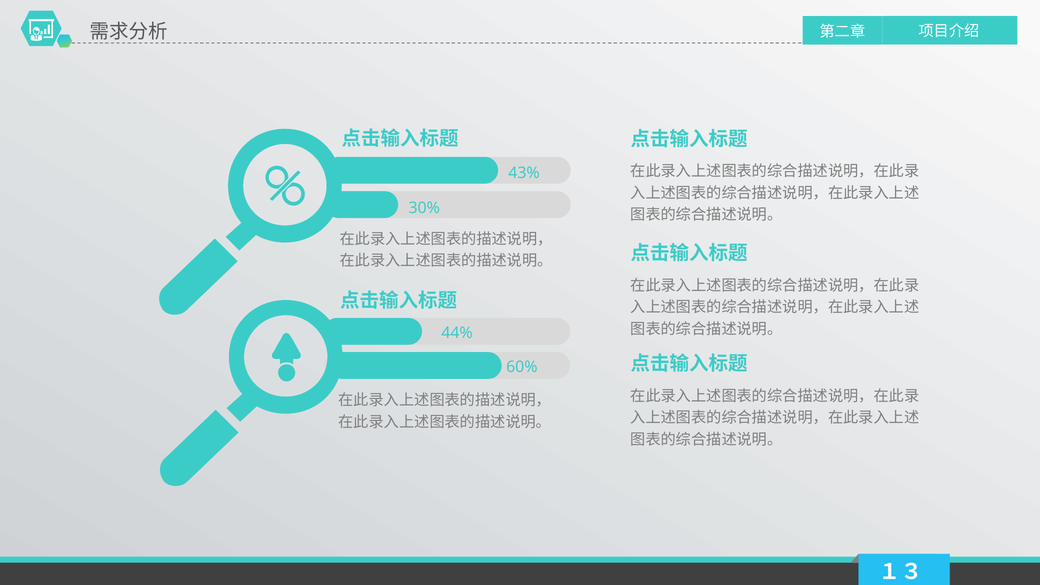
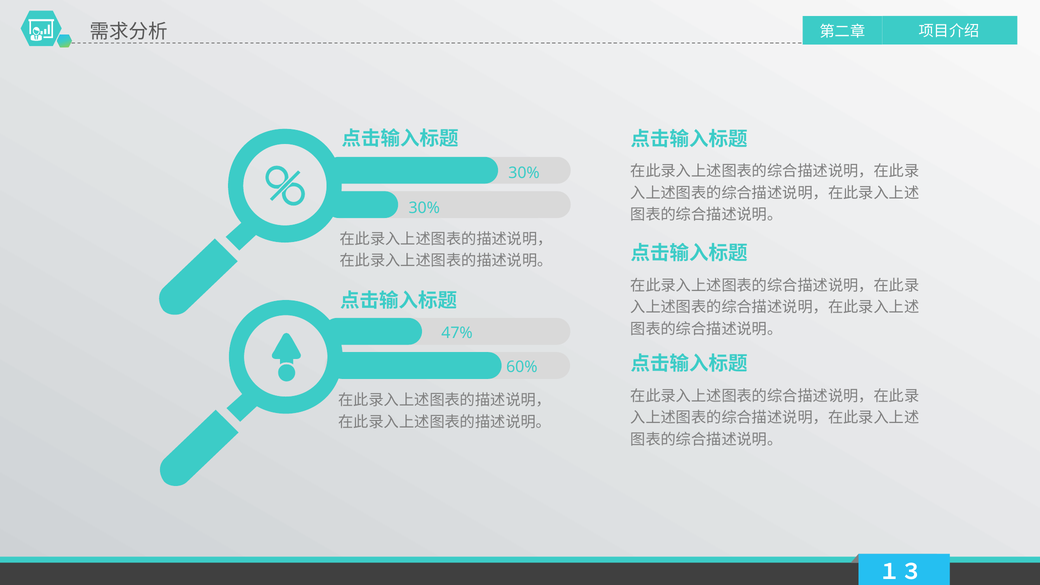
43% at (524, 173): 43% -> 30%
44%: 44% -> 47%
